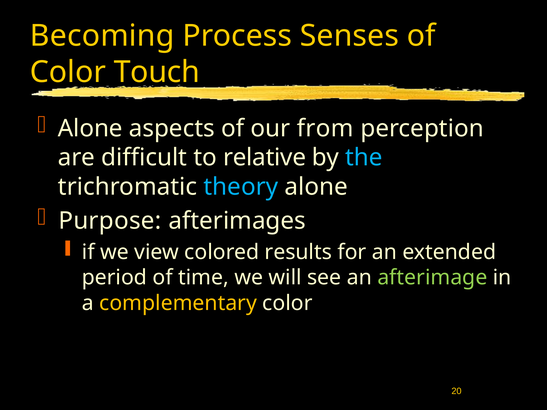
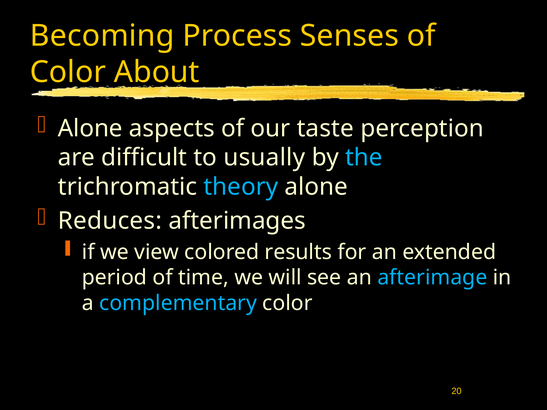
Touch: Touch -> About
from: from -> taste
relative: relative -> usually
Purpose: Purpose -> Reduces
afterimage colour: light green -> light blue
complementary colour: yellow -> light blue
